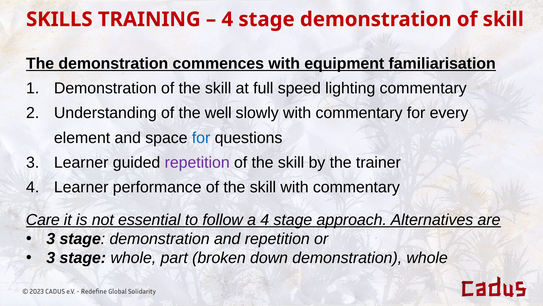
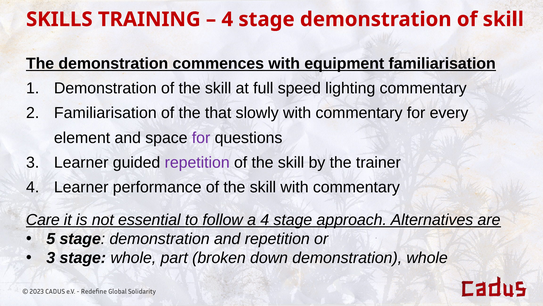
2 Understanding: Understanding -> Familiarisation
well: well -> that
for at (201, 138) colour: blue -> purple
3 at (51, 239): 3 -> 5
